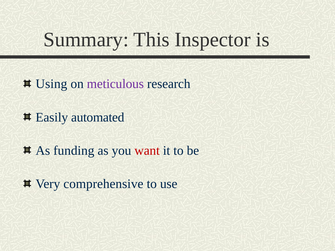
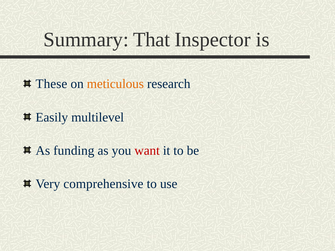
This: This -> That
Using: Using -> These
meticulous colour: purple -> orange
automated: automated -> multilevel
